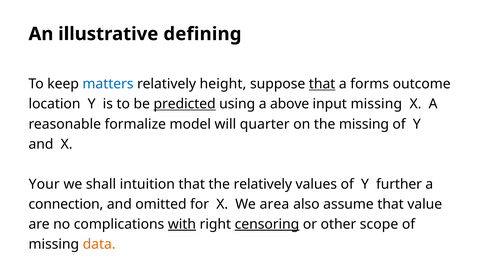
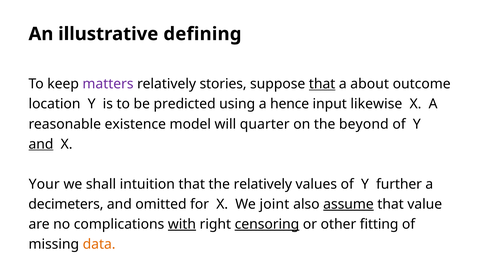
matters colour: blue -> purple
height: height -> stories
forms: forms -> about
predicted underline: present -> none
above: above -> hence
input missing: missing -> likewise
formalize: formalize -> existence
the missing: missing -> beyond
and at (41, 144) underline: none -> present
connection: connection -> decimeters
area: area -> joint
assume underline: none -> present
scope: scope -> fitting
